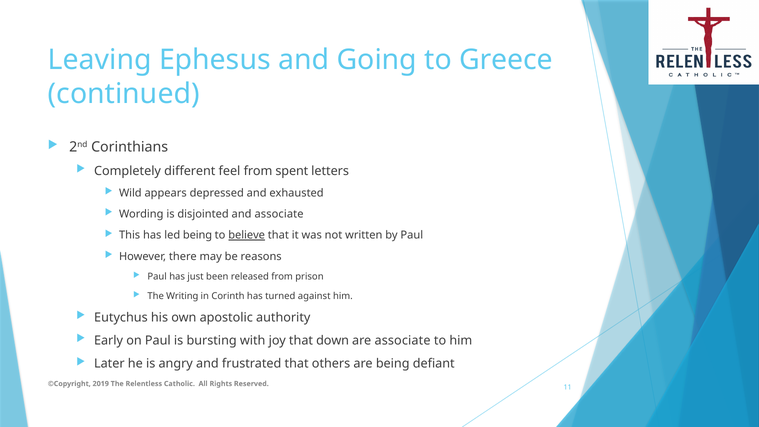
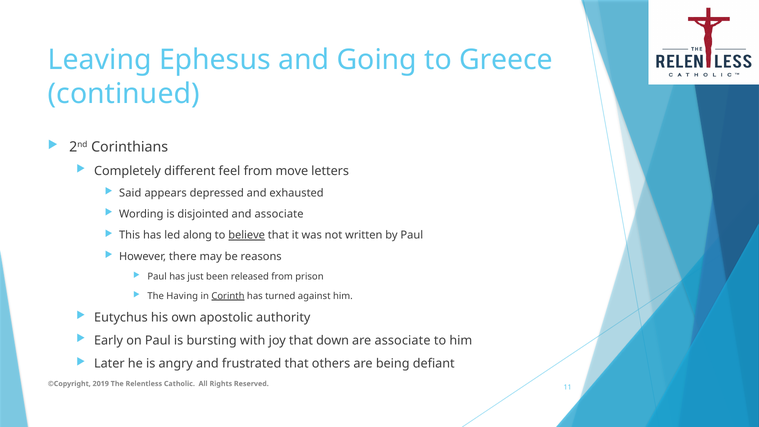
spent: spent -> move
Wild: Wild -> Said
led being: being -> along
Writing: Writing -> Having
Corinth underline: none -> present
